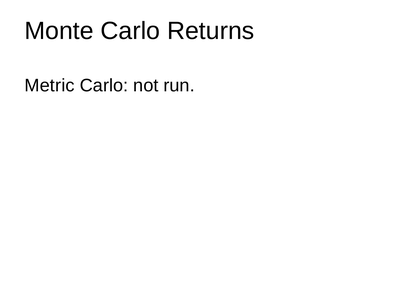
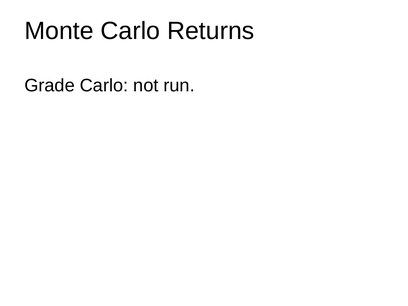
Metric: Metric -> Grade
